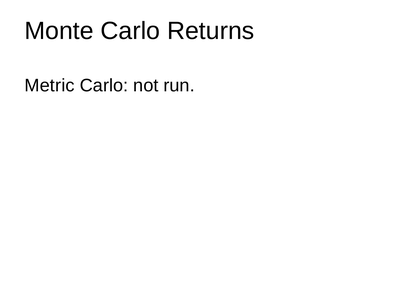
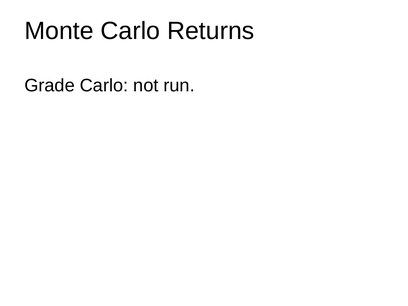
Metric: Metric -> Grade
